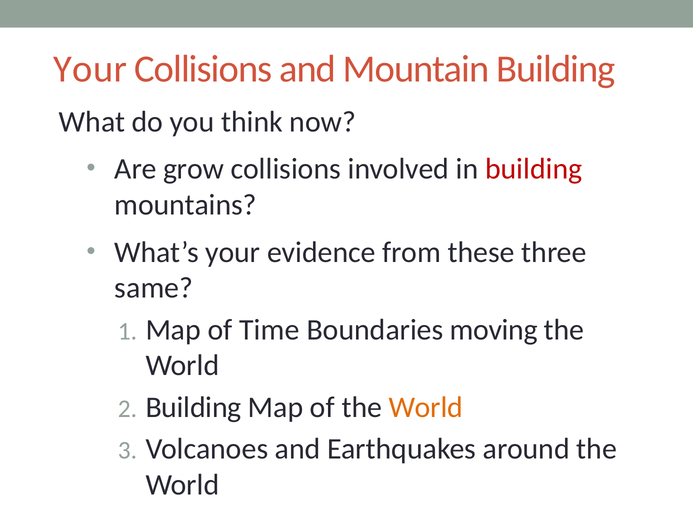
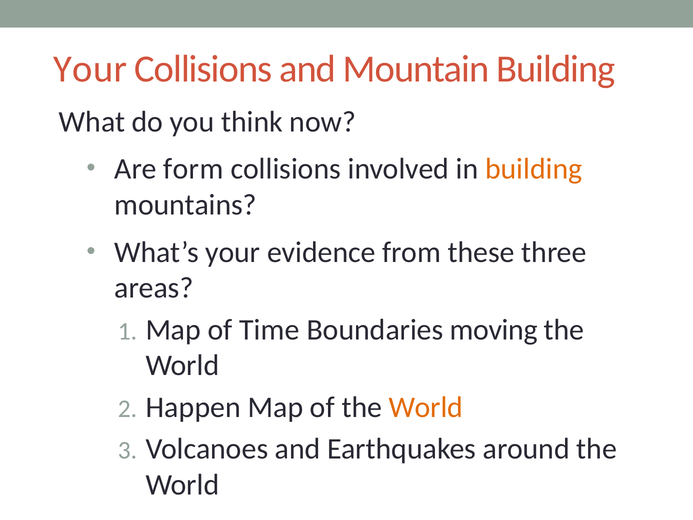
grow: grow -> form
building at (534, 169) colour: red -> orange
same: same -> areas
Building at (193, 407): Building -> Happen
